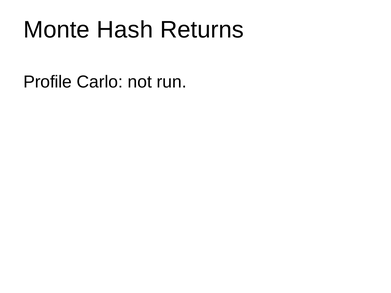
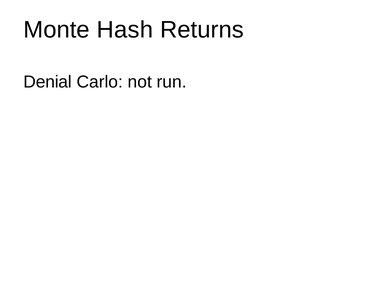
Profile: Profile -> Denial
